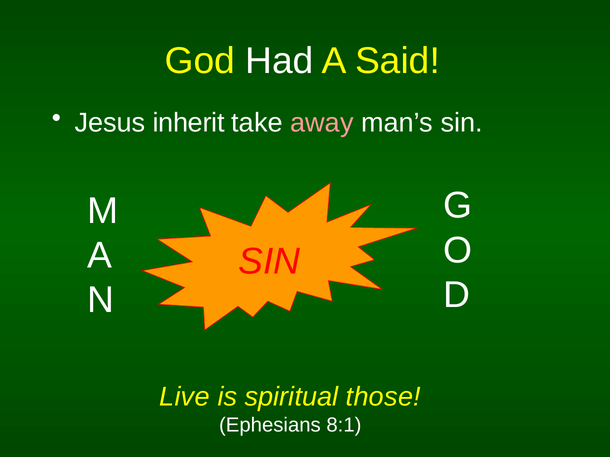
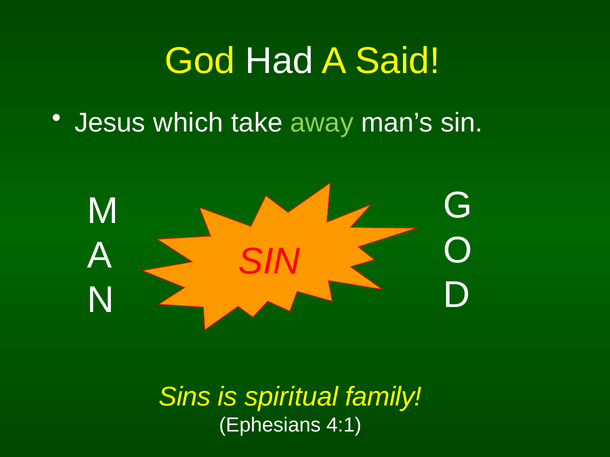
inherit: inherit -> which
away colour: pink -> light green
Live: Live -> Sins
those: those -> family
8:1: 8:1 -> 4:1
